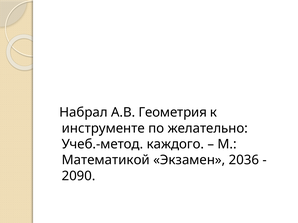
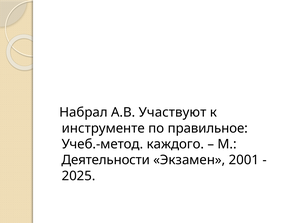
Геометрия: Геометрия -> Участвуют
желательно: желательно -> правильное
Математикой: Математикой -> Деятельности
2036: 2036 -> 2001
2090: 2090 -> 2025
